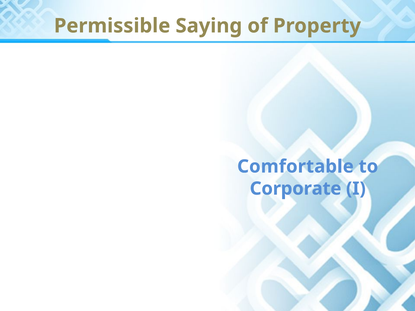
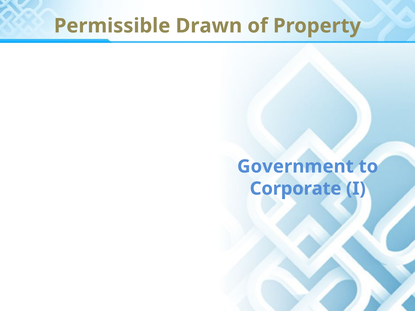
Saying: Saying -> Drawn
Comfortable: Comfortable -> Government
